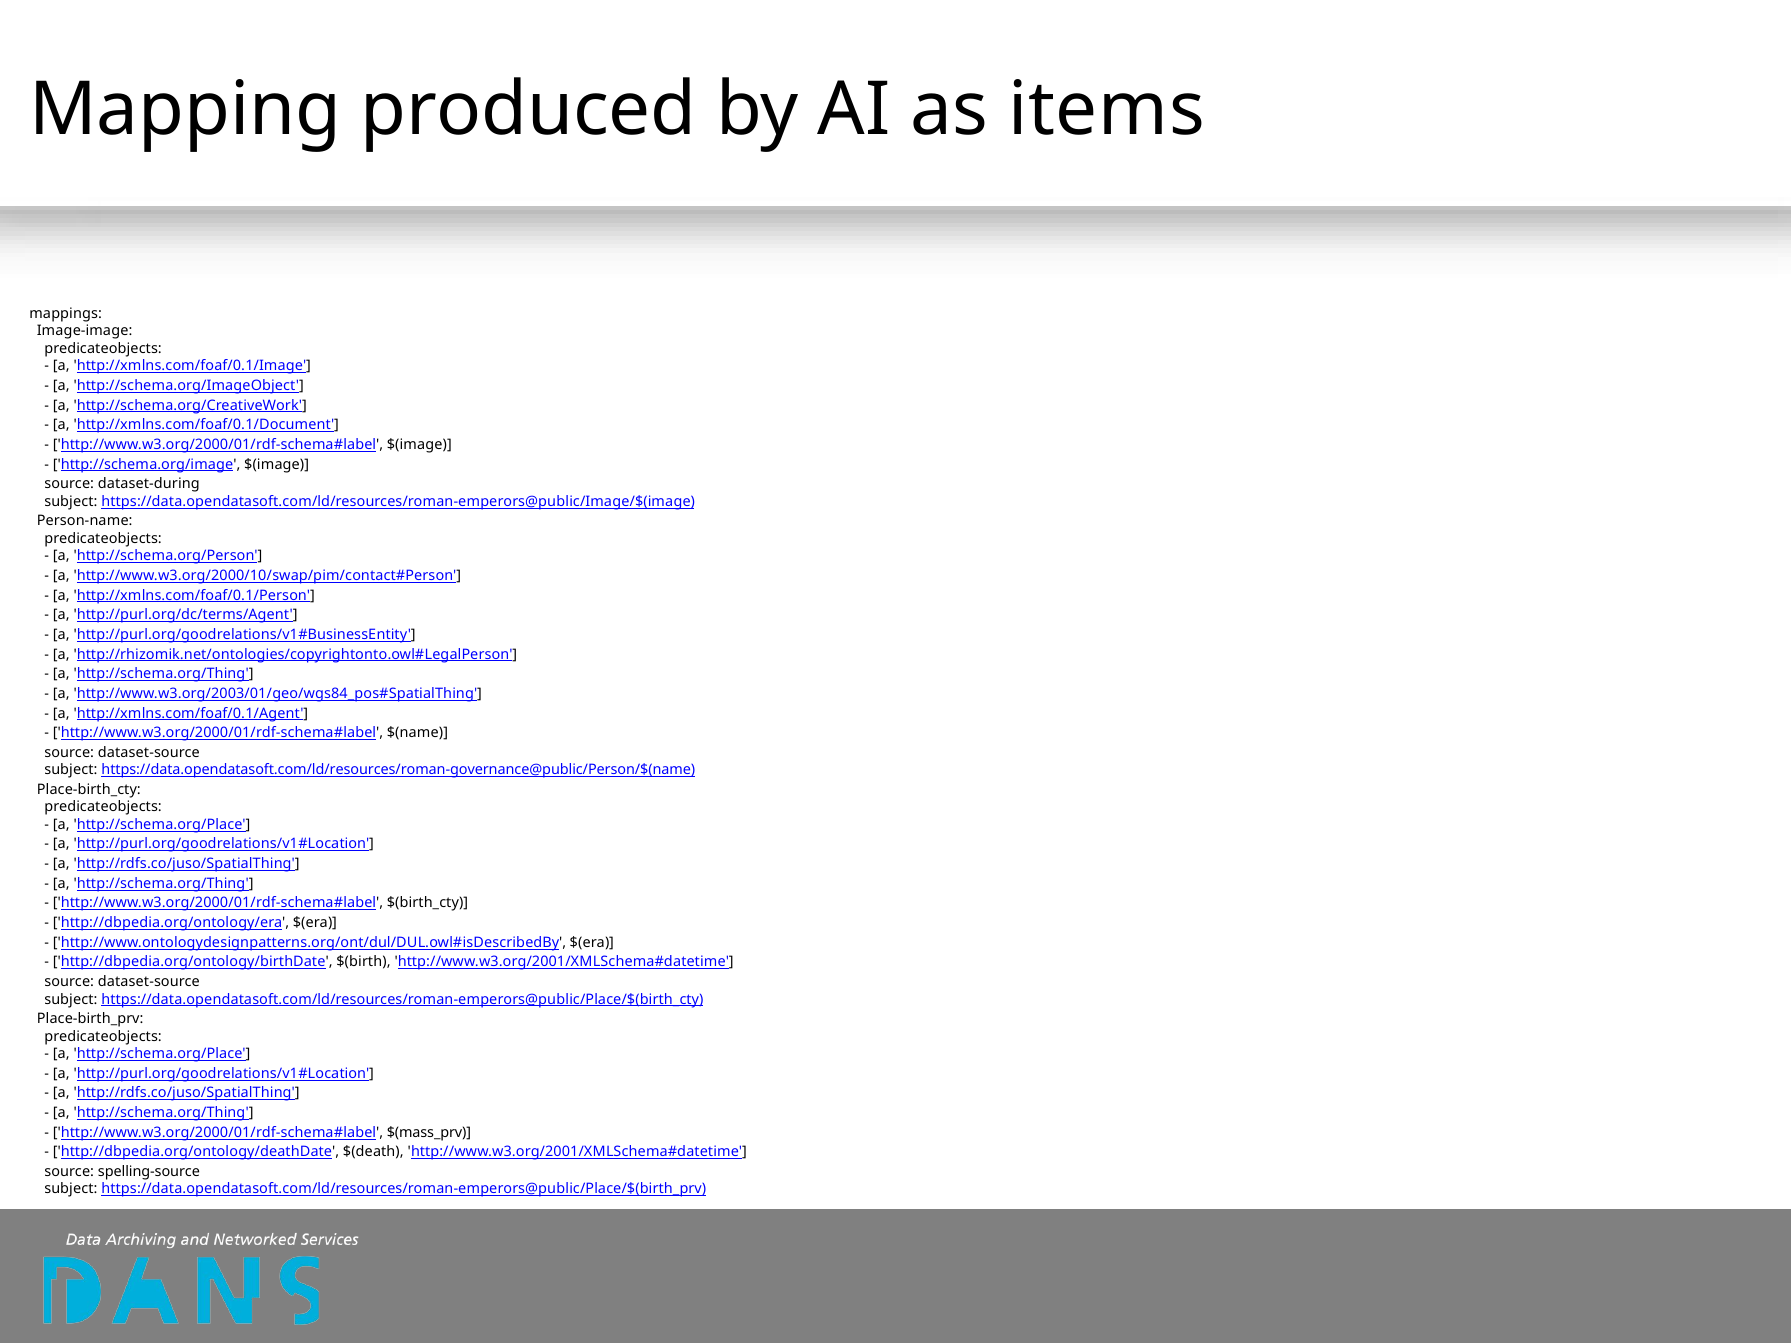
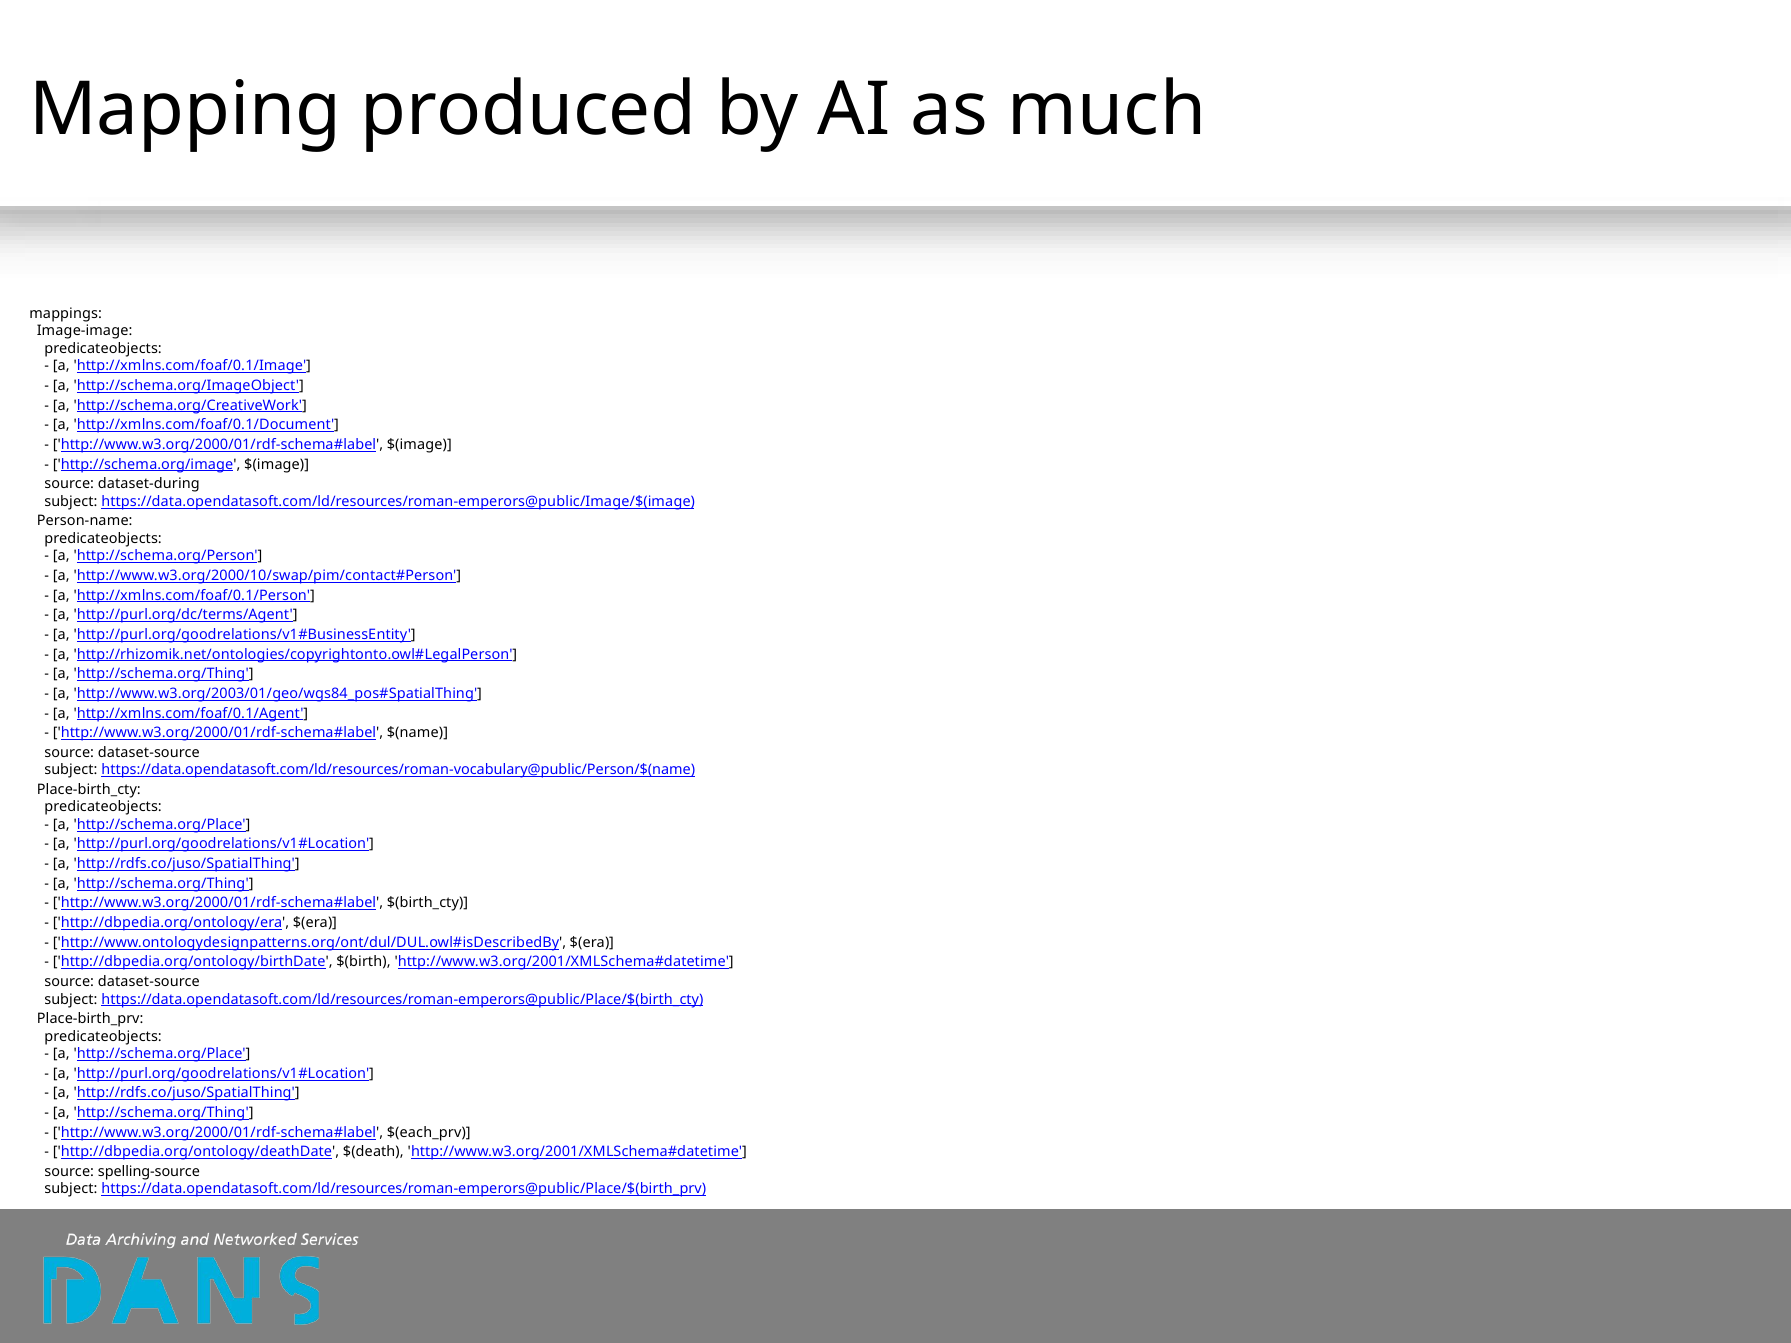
items: items -> much
https://data.opendatasoft.com/ld/resources/roman-governance@public/Person/$(name: https://data.opendatasoft.com/ld/resources/roman-governance@public/Person/$(name -> https://data.opendatasoft.com/ld/resources/roman-vocabulary@public/Person/$(name
$(mass_prv: $(mass_prv -> $(each_prv
